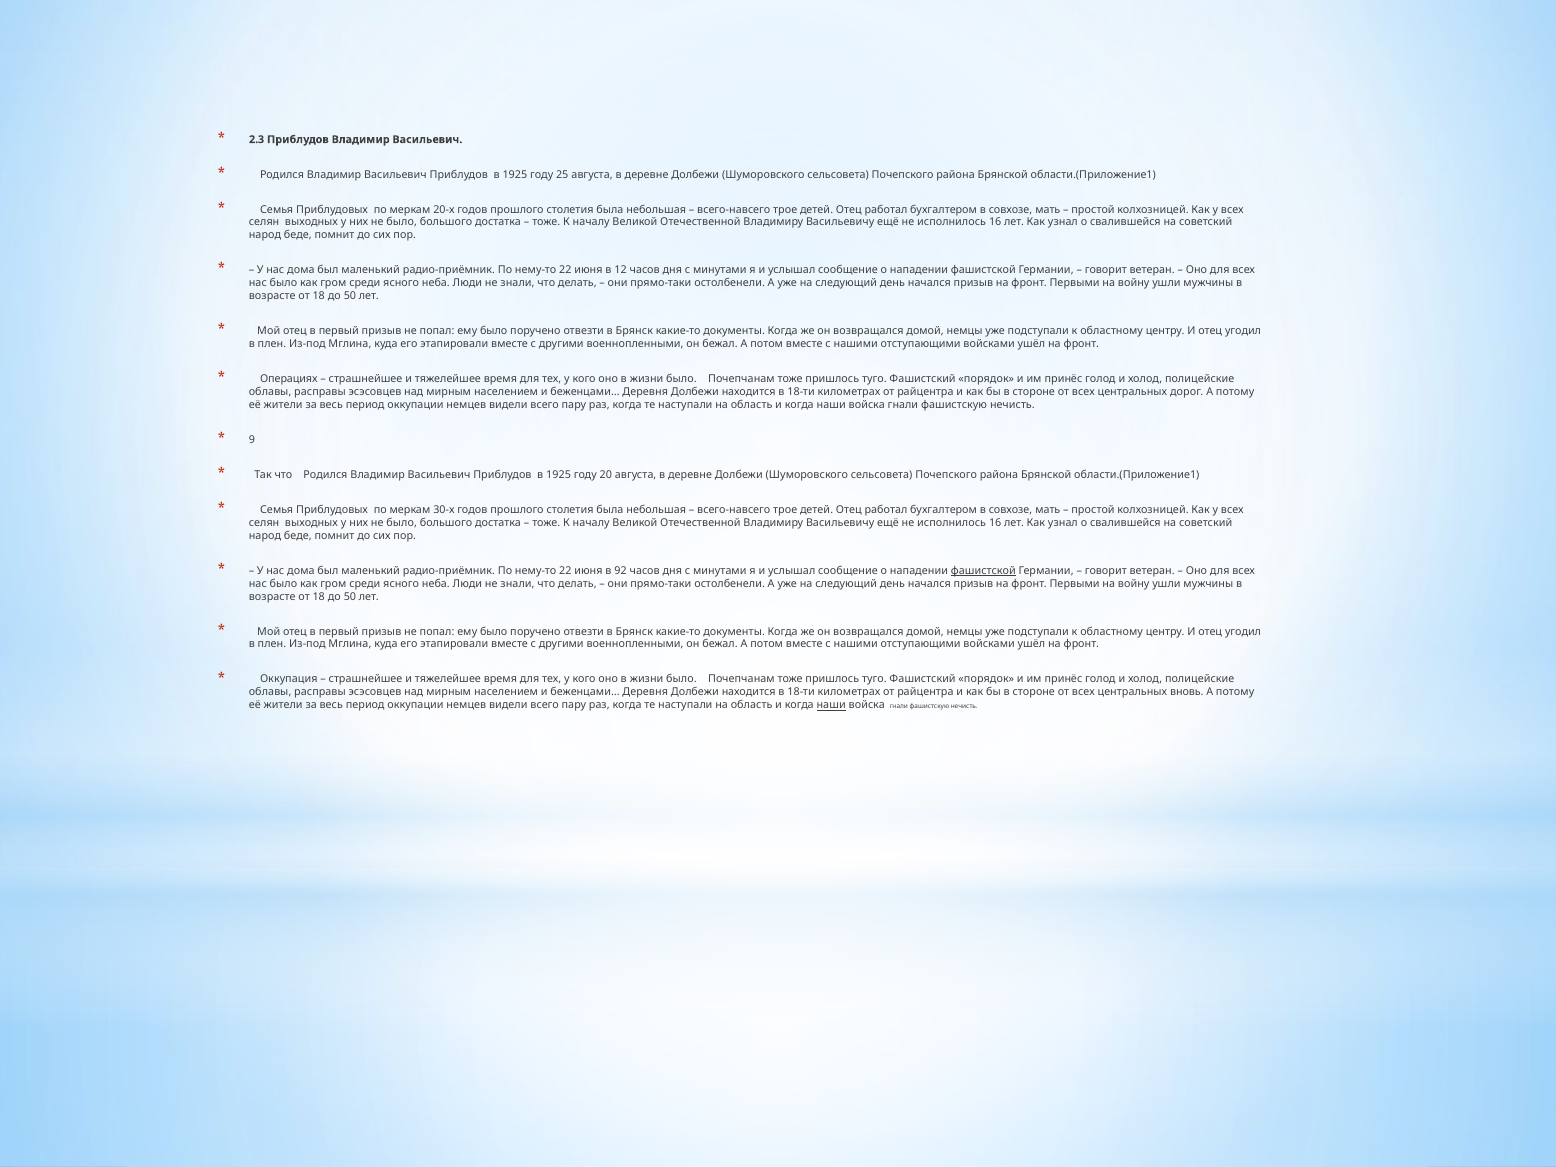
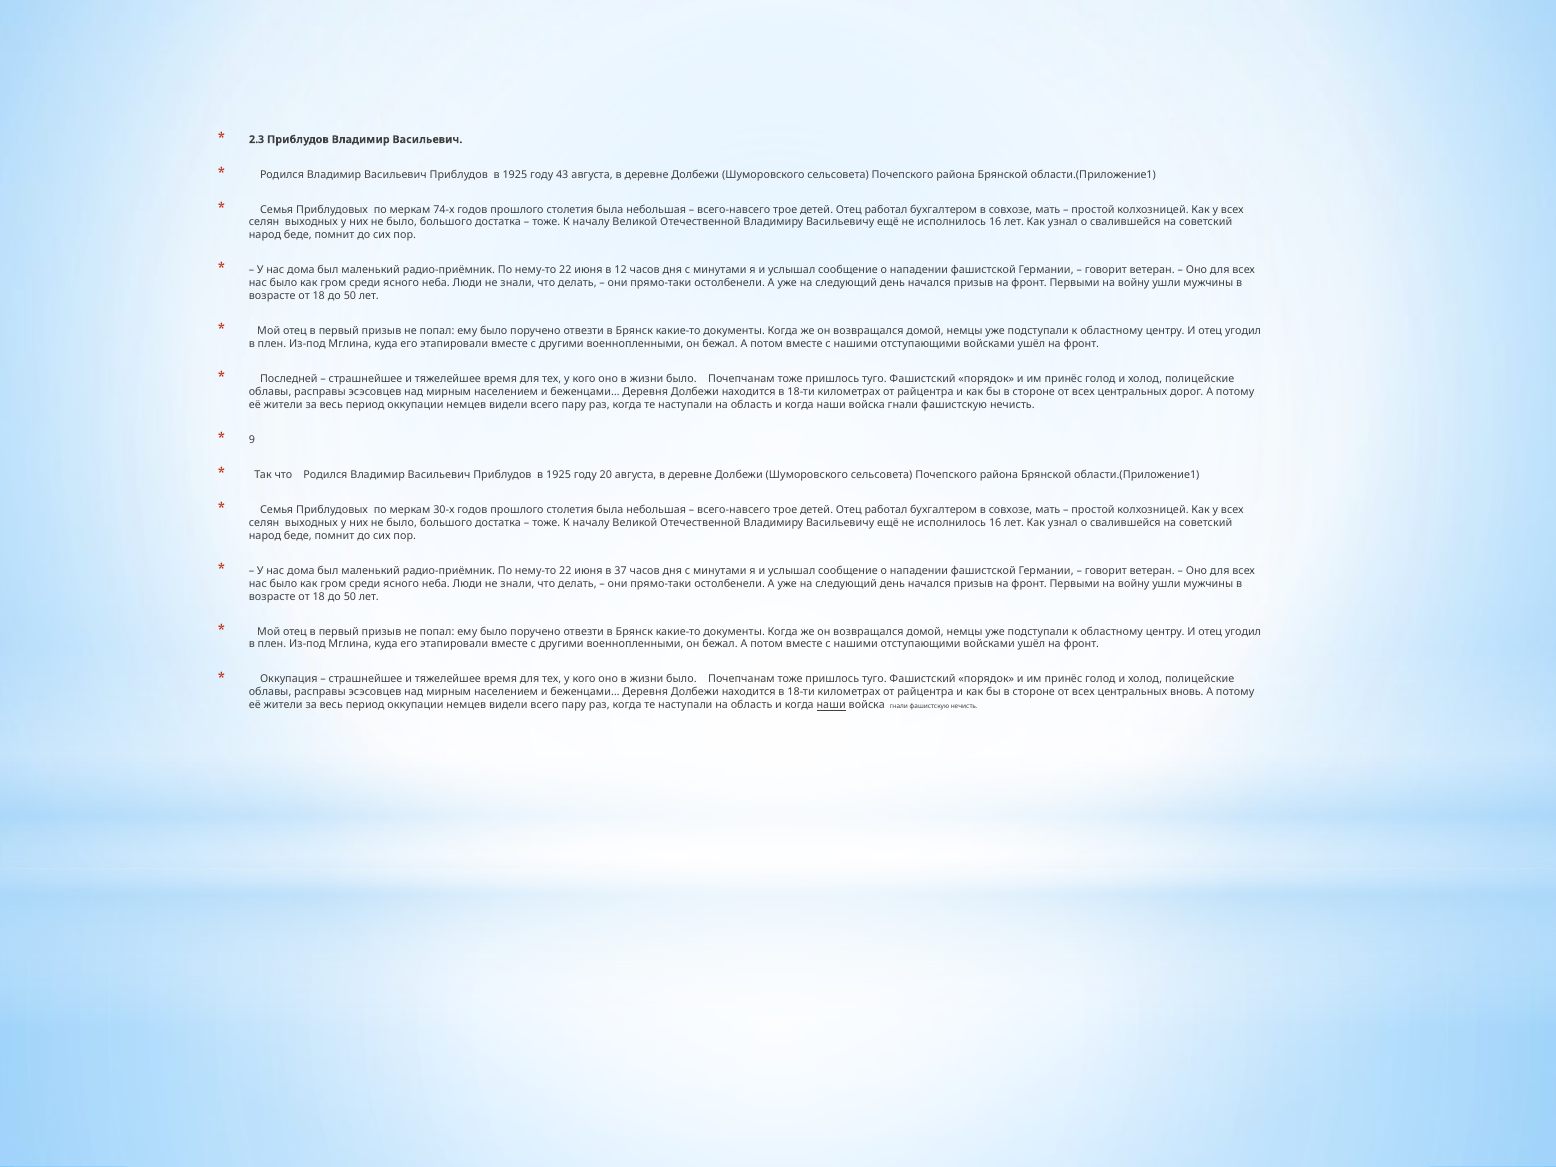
25: 25 -> 43
20-х: 20-х -> 74-х
Операциях: Операциях -> Последней
92: 92 -> 37
фашистской at (983, 571) underline: present -> none
